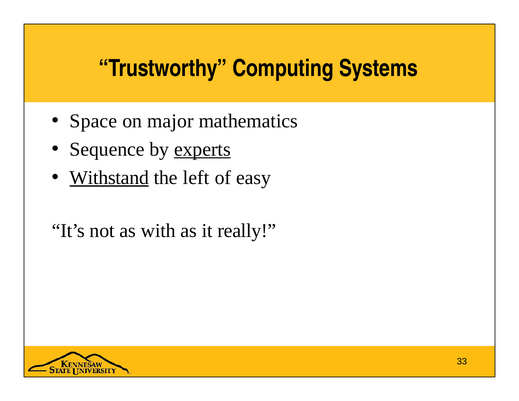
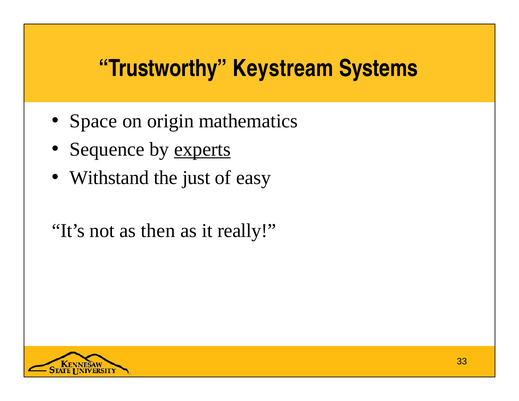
Computing: Computing -> Keystream
major: major -> origin
Withstand underline: present -> none
left: left -> just
with: with -> then
